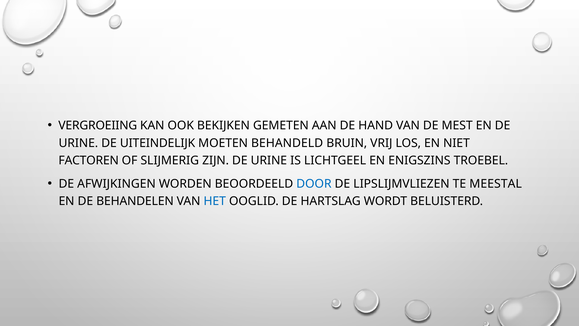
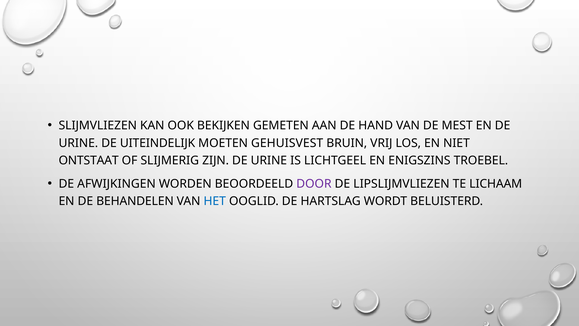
VERGROEIING: VERGROEIING -> SLIJMVLIEZEN
BEHANDELD: BEHANDELD -> GEHUISVEST
FACTOREN: FACTOREN -> ONTSTAAT
DOOR colour: blue -> purple
MEESTAL: MEESTAL -> LICHAAM
